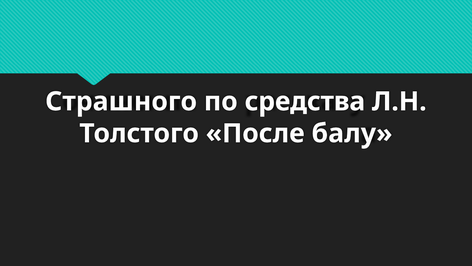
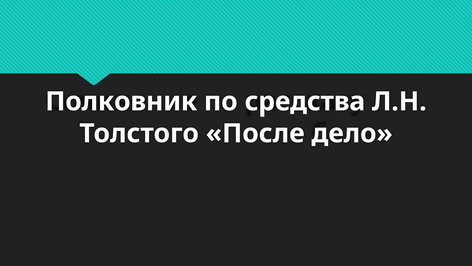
Страшного: Страшного -> Полковник
балу: балу -> дело
